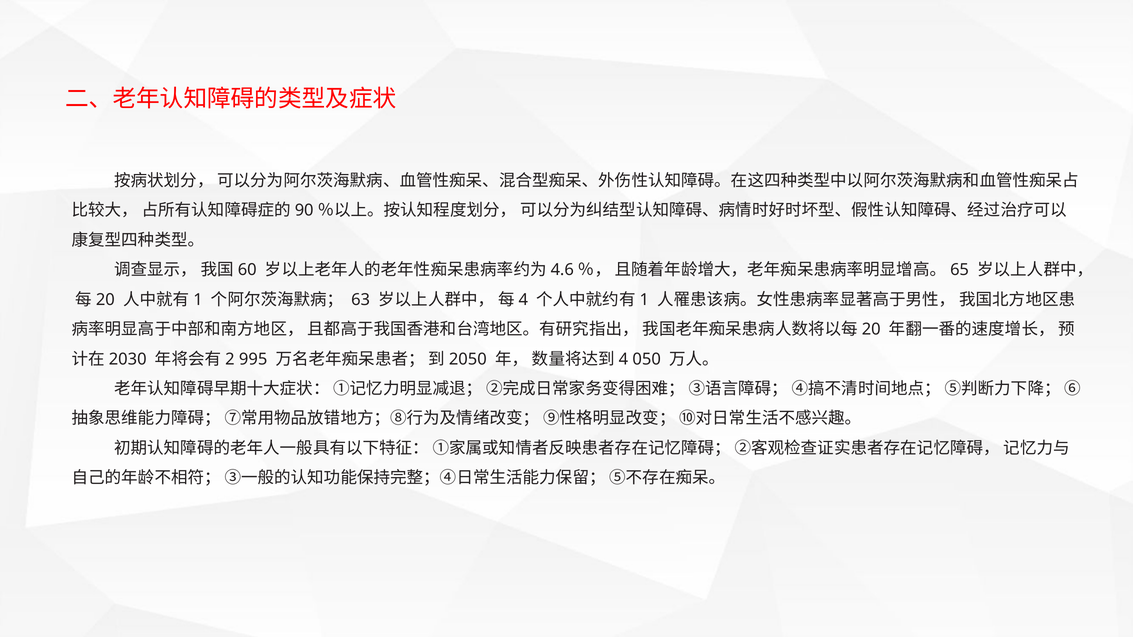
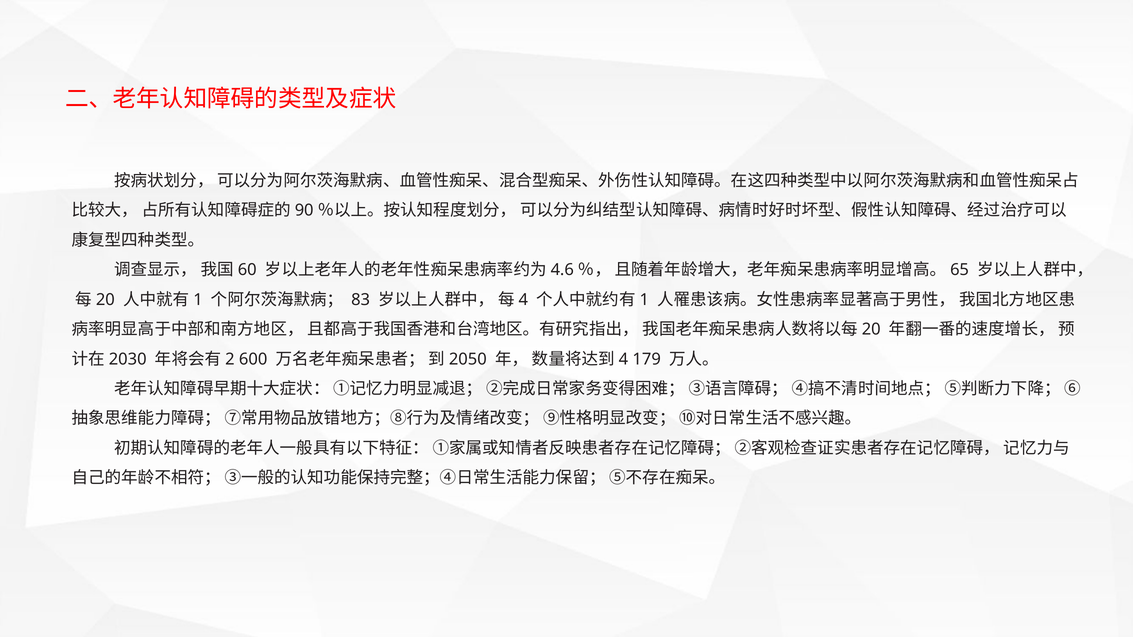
63: 63 -> 83
995: 995 -> 600
050: 050 -> 179
